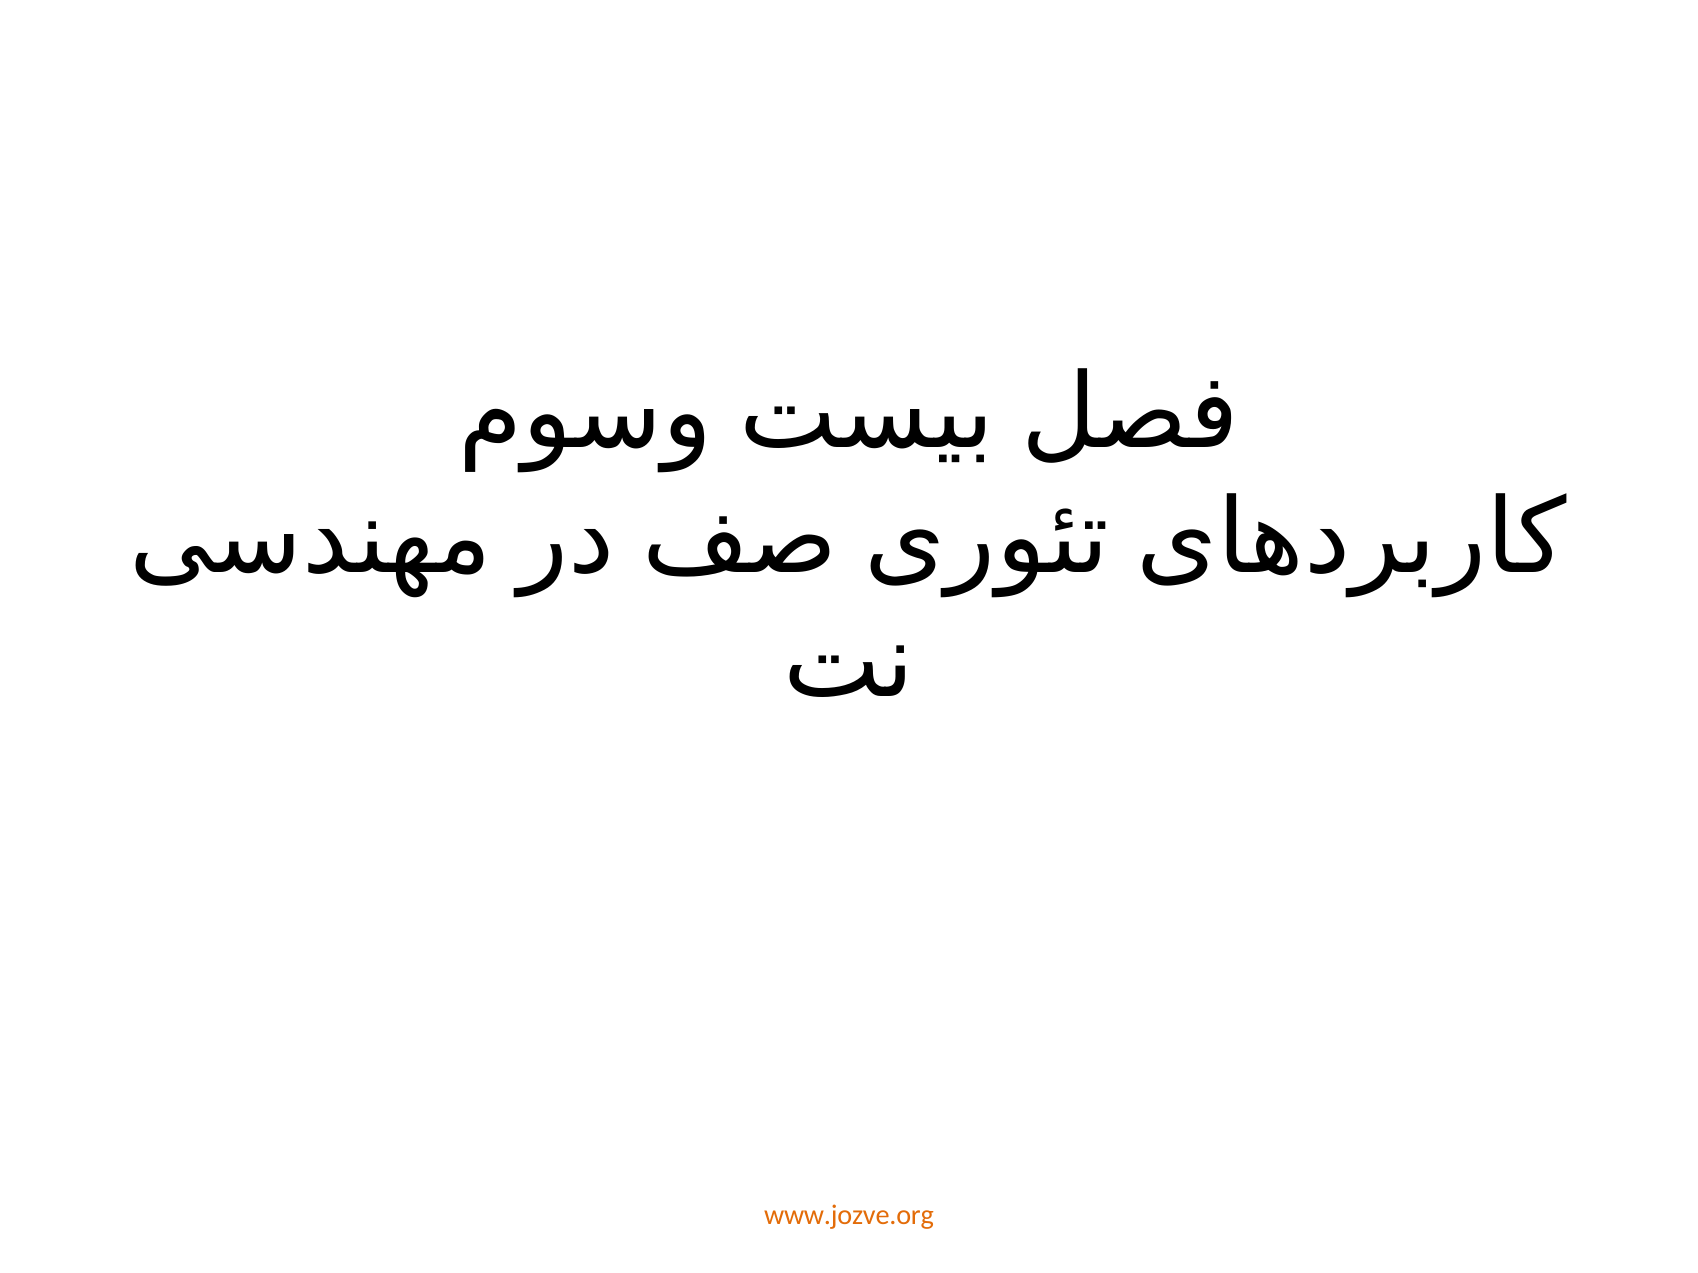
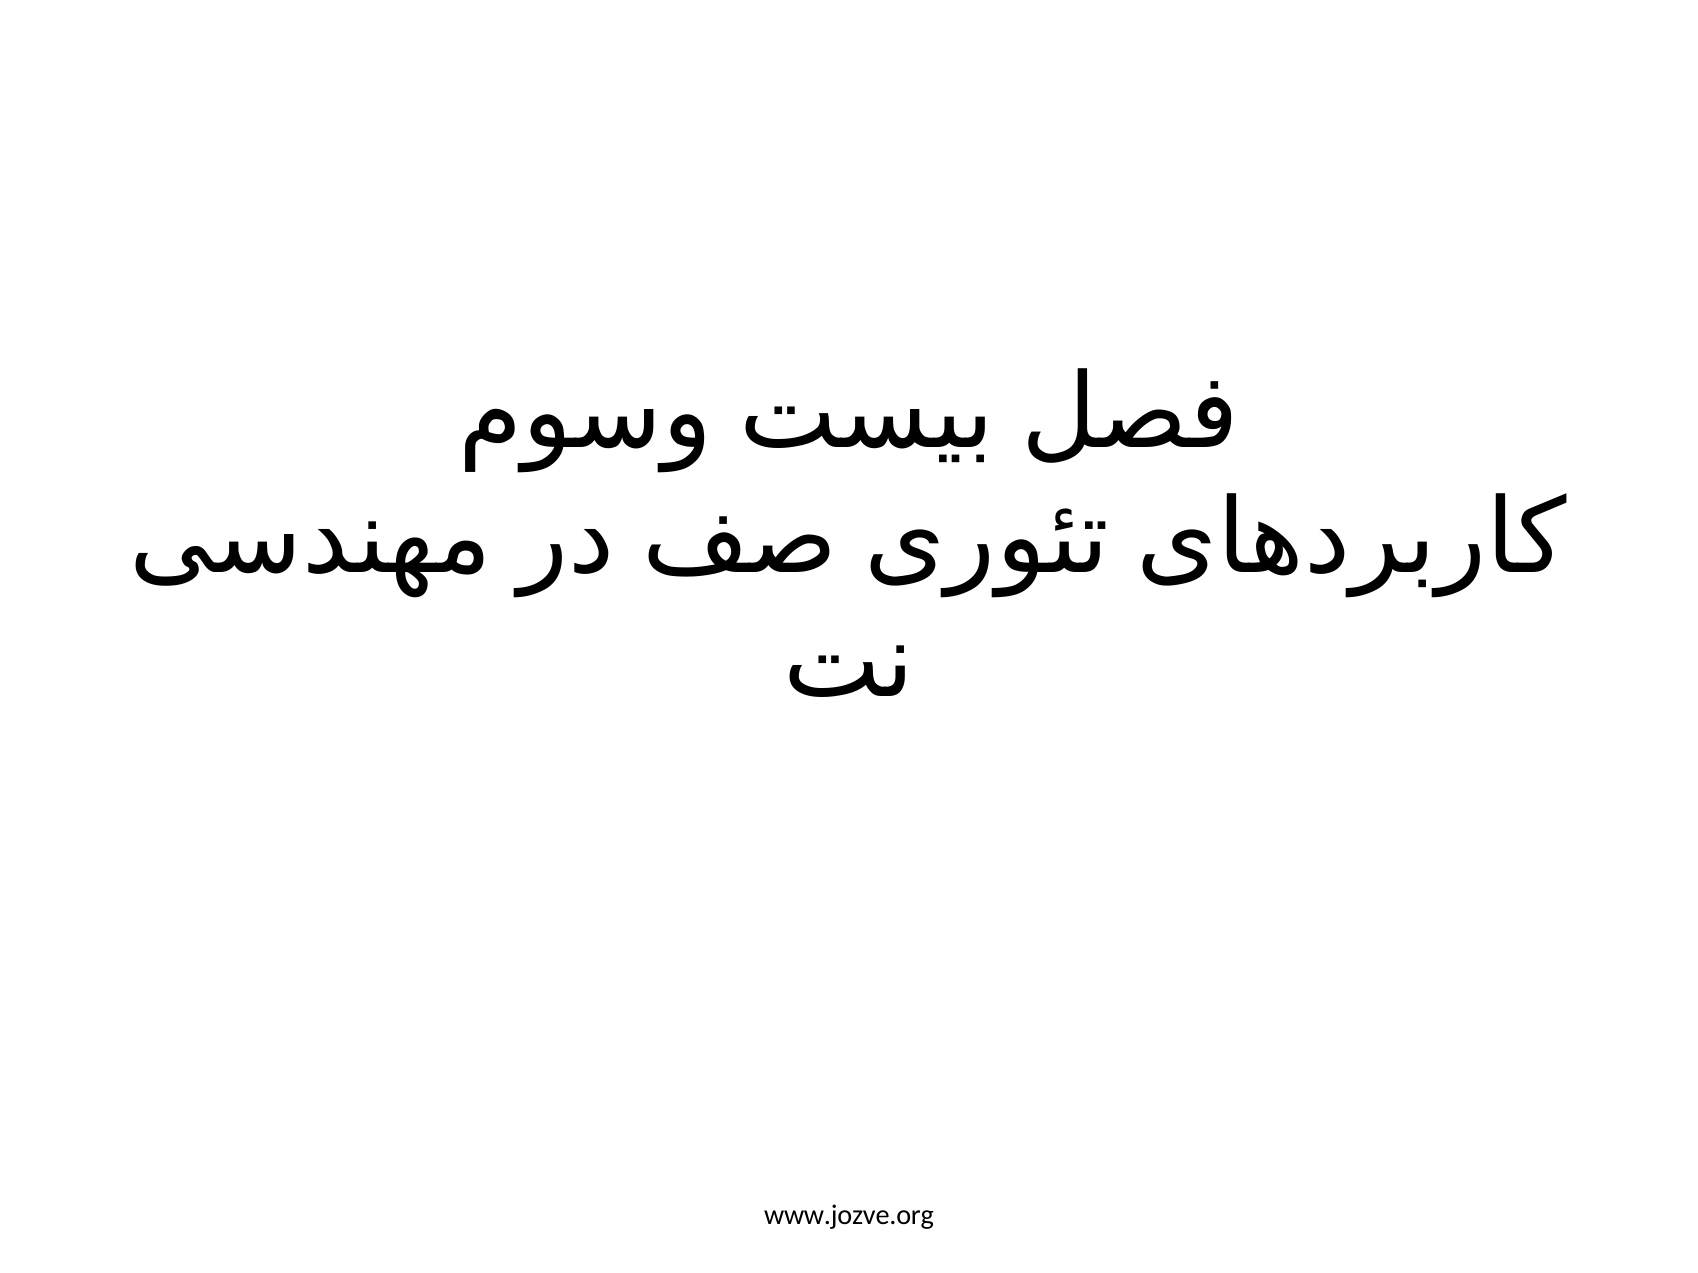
www.jozve.org colour: orange -> black
